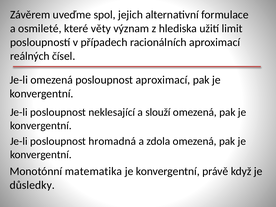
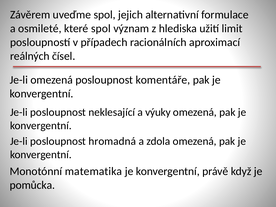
které věty: věty -> spol
posloupnost aproximací: aproximací -> komentáře
slouží: slouží -> výuky
důsledky: důsledky -> pomůcka
